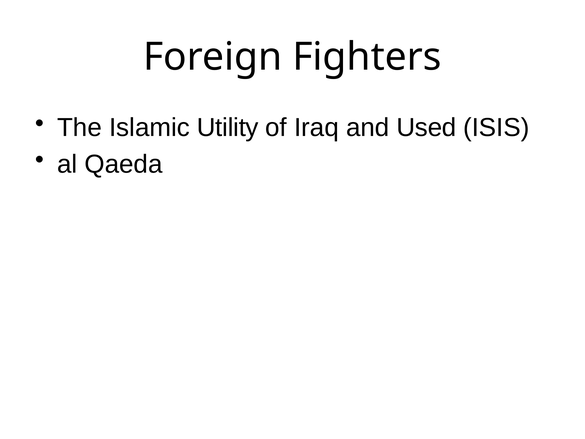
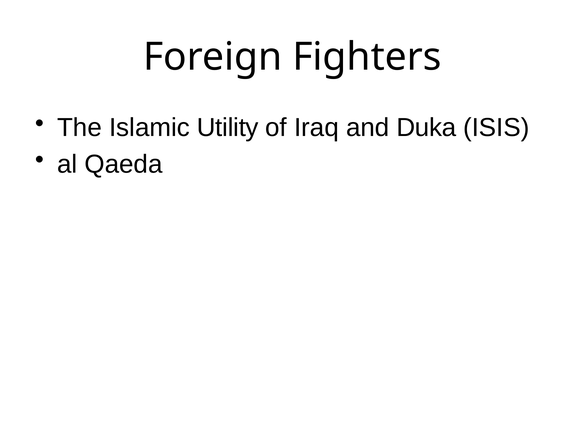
Used: Used -> Duka
